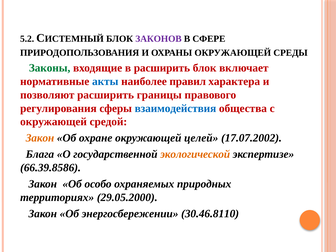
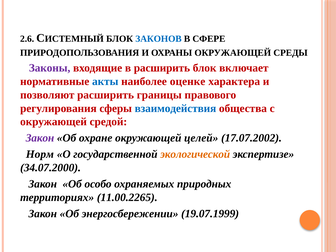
5.2: 5.2 -> 2.6
ЗАКОНОВ colour: purple -> blue
Законы colour: green -> purple
правил: правил -> оценке
Закон at (40, 138) colour: orange -> purple
Блага: Блага -> Норм
66.39.8586: 66.39.8586 -> 34.07.2000
29.05.2000: 29.05.2000 -> 11.00.2265
30.46.8110: 30.46.8110 -> 19.07.1999
